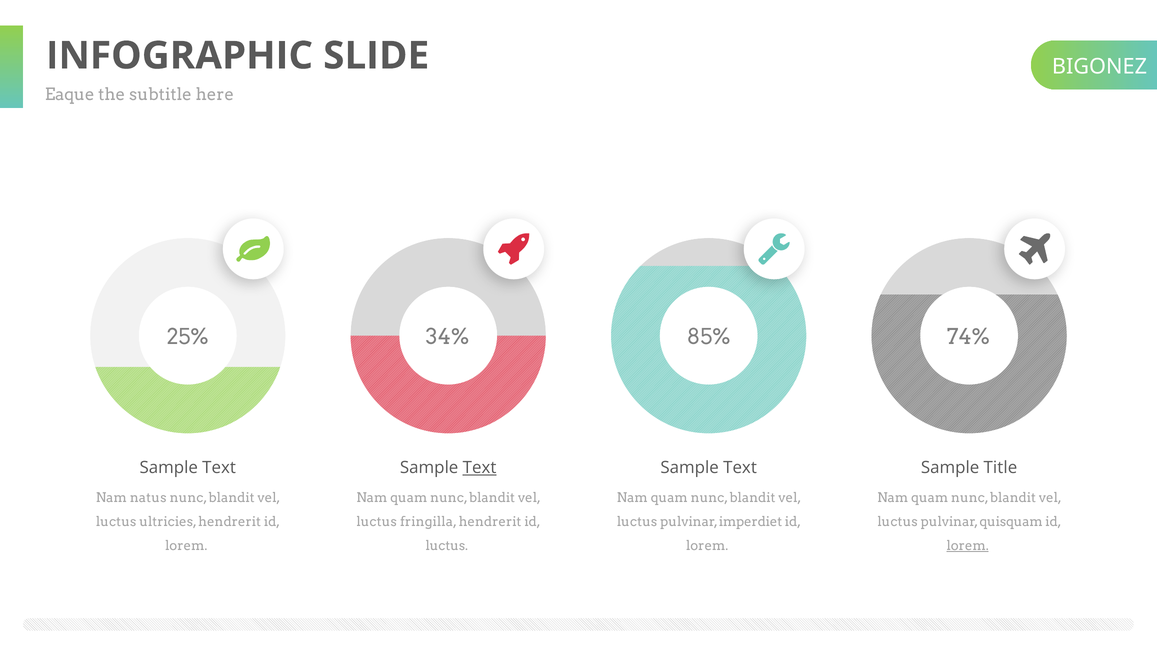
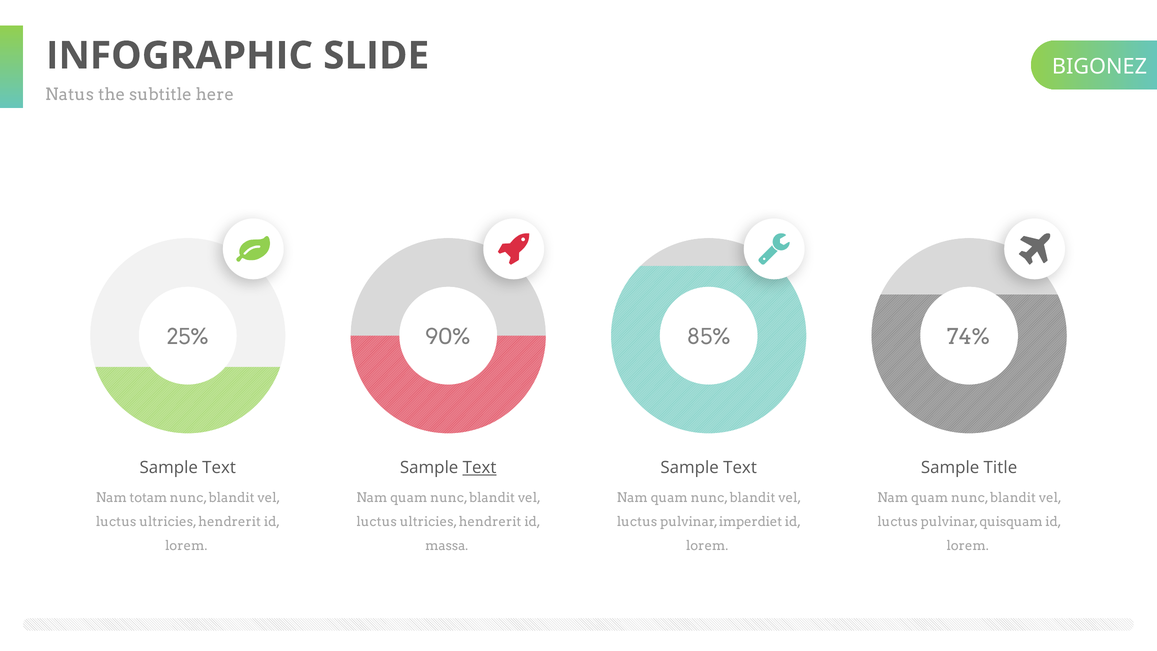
Eaque: Eaque -> Natus
34%: 34% -> 90%
natus: natus -> totam
fringilla at (428, 522): fringilla -> ultricies
luctus at (447, 546): luctus -> massa
lorem at (968, 546) underline: present -> none
